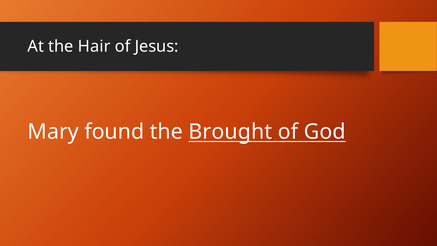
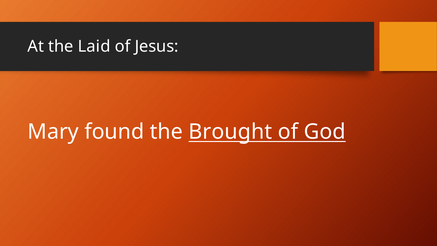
Hair: Hair -> Laid
